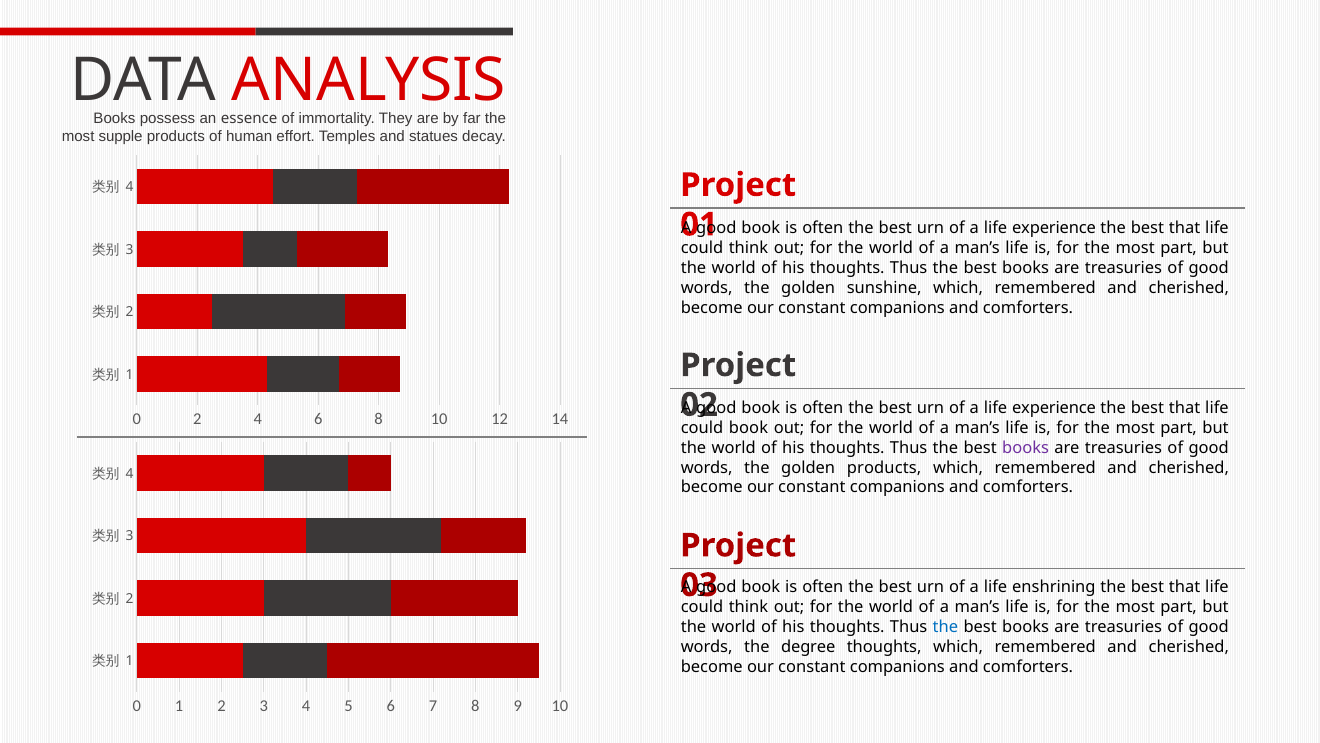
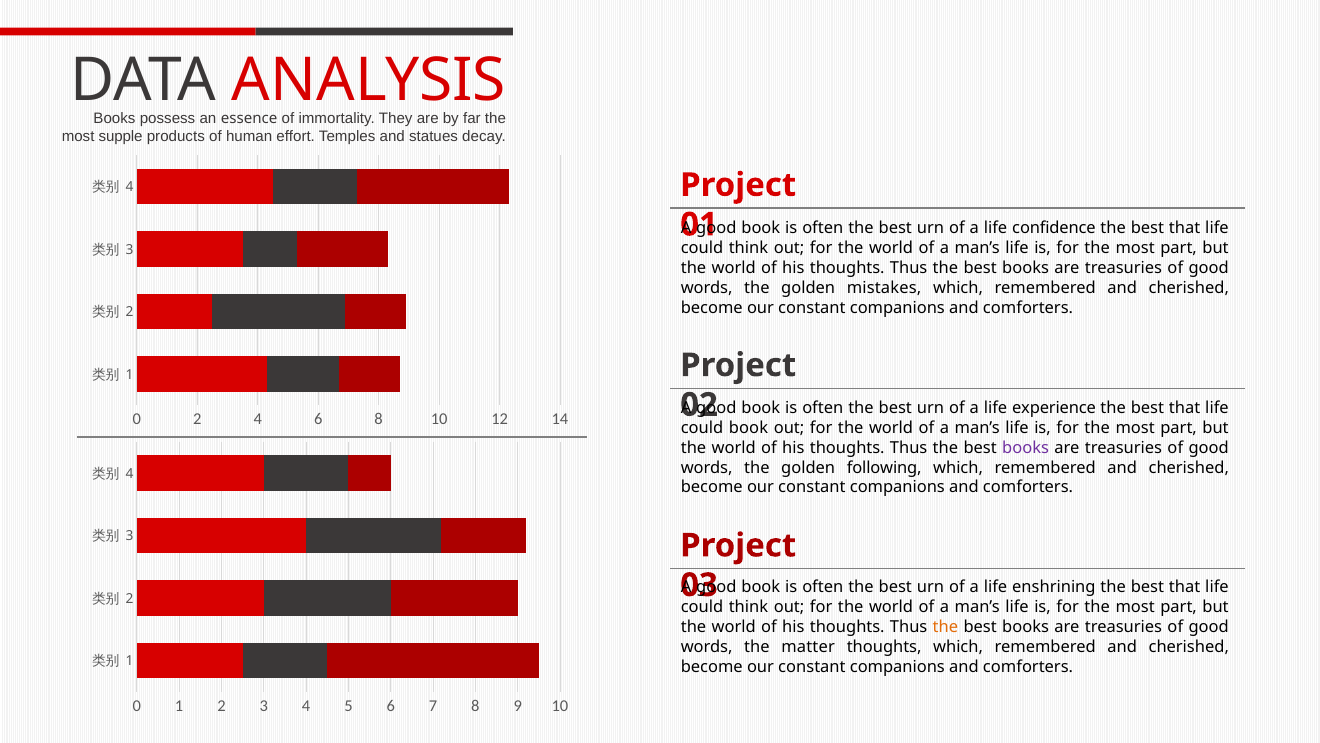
experience at (1054, 228): experience -> confidence
sunshine: sunshine -> mistakes
golden products: products -> following
the at (945, 627) colour: blue -> orange
degree: degree -> matter
